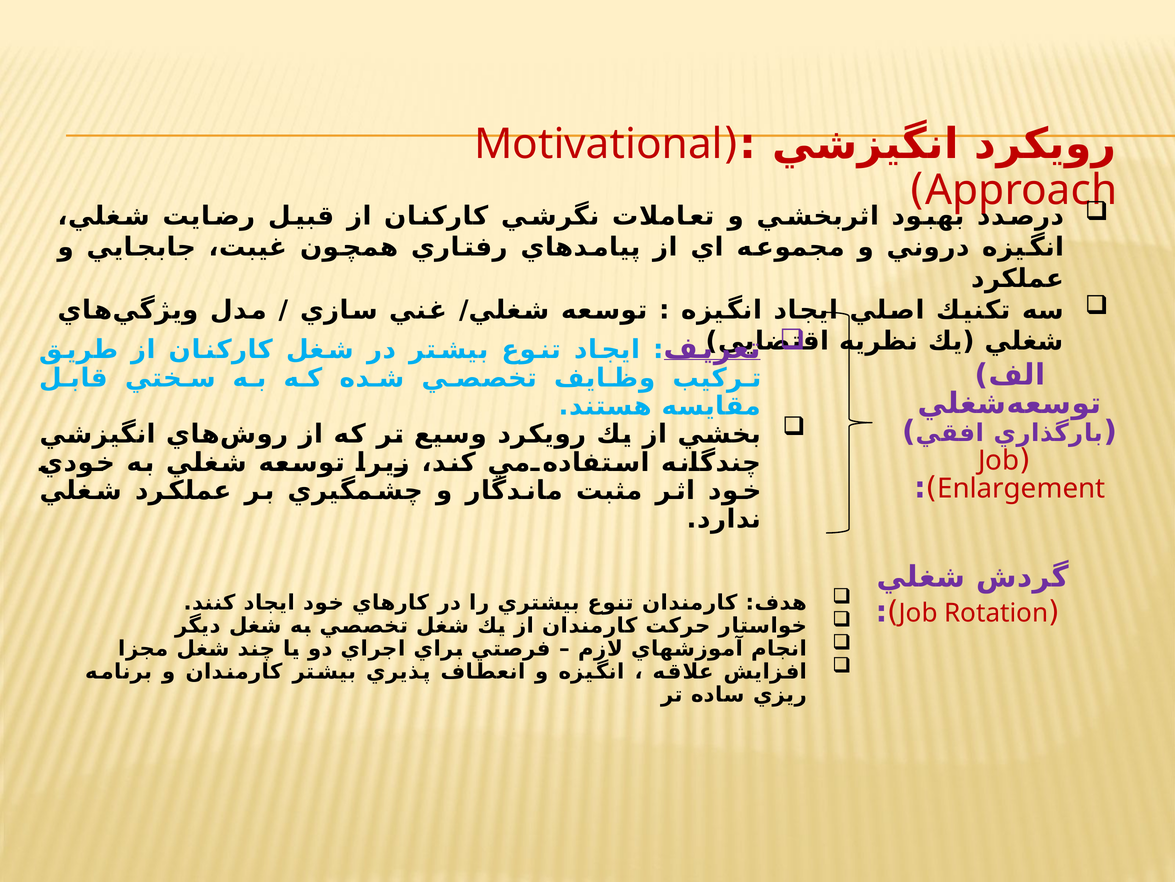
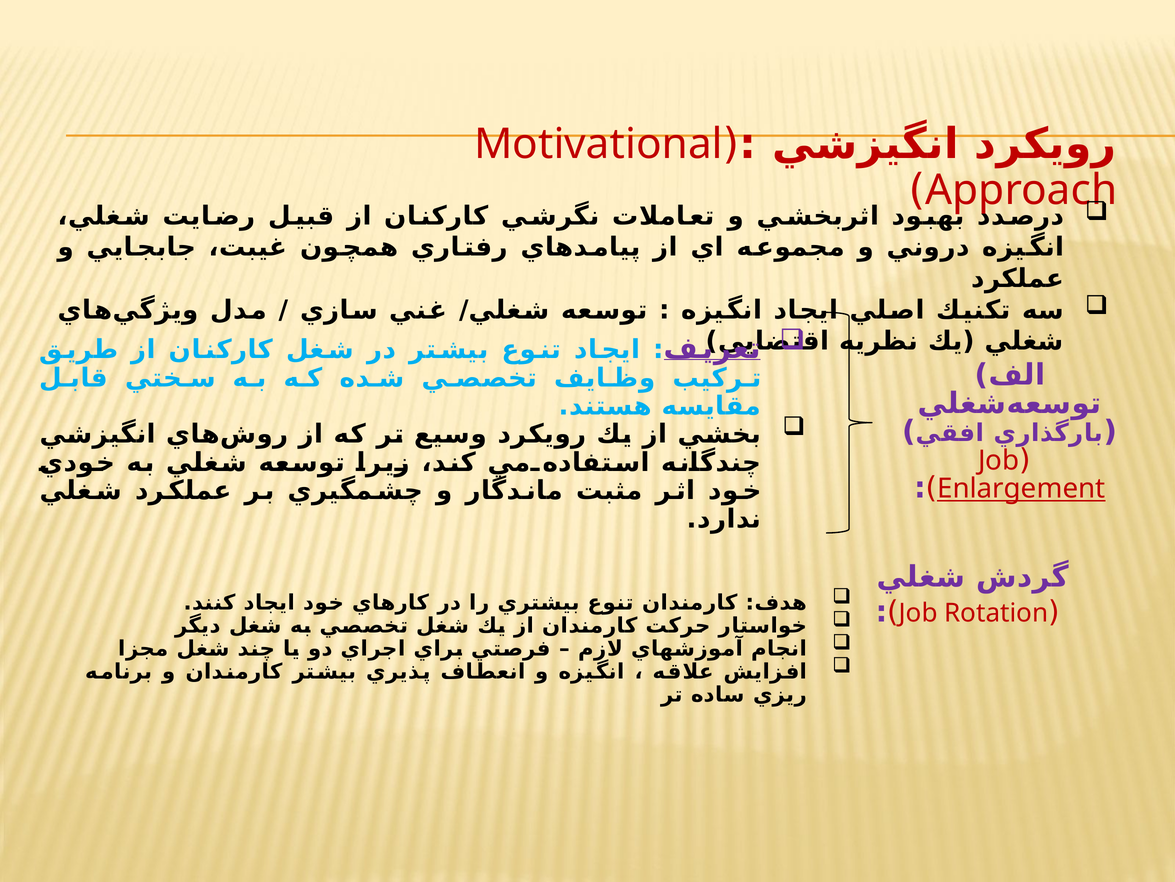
Enlargement underline: none -> present
